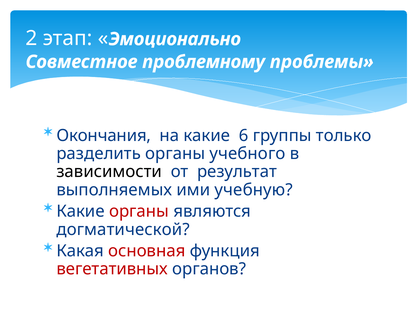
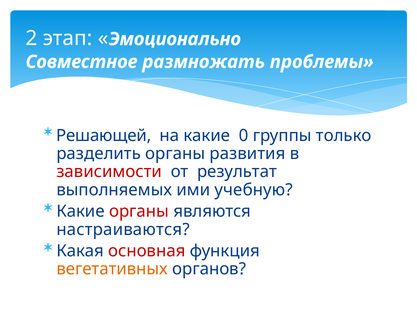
проблемному: проблемному -> размножать
Окончания: Окончания -> Решающей
6: 6 -> 0
учебного: учебного -> развития
зависимости colour: black -> red
догматической: догматической -> настраиваются
вегетативных colour: red -> orange
